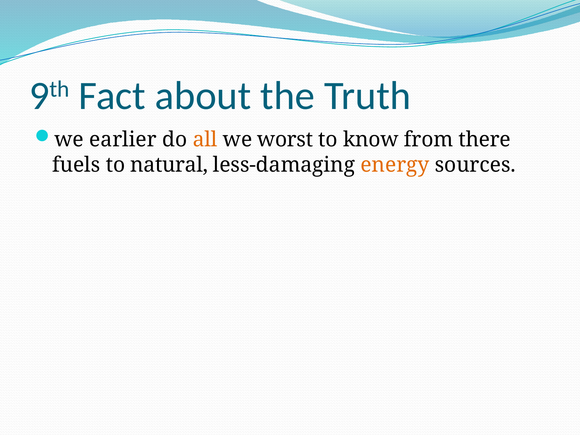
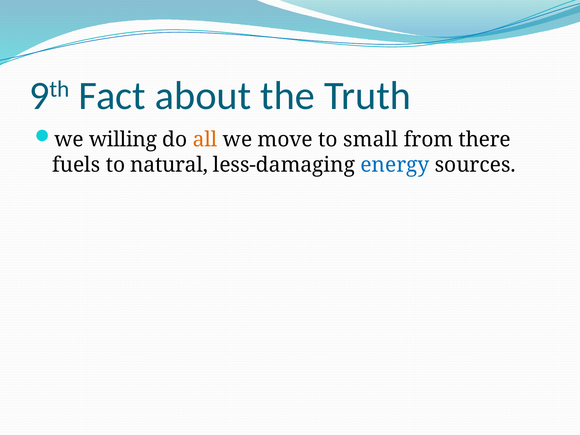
earlier: earlier -> willing
worst: worst -> move
know: know -> small
energy colour: orange -> blue
